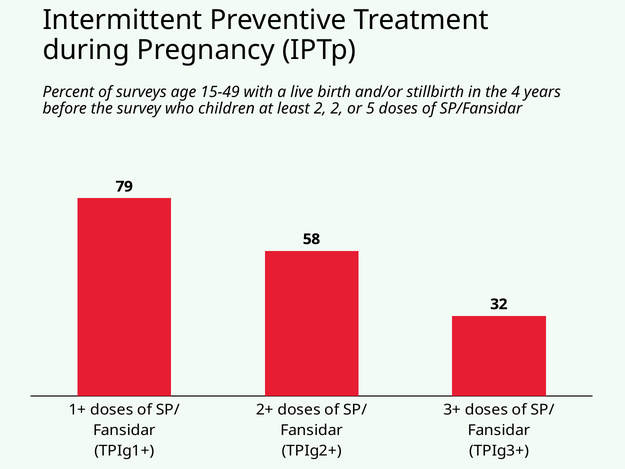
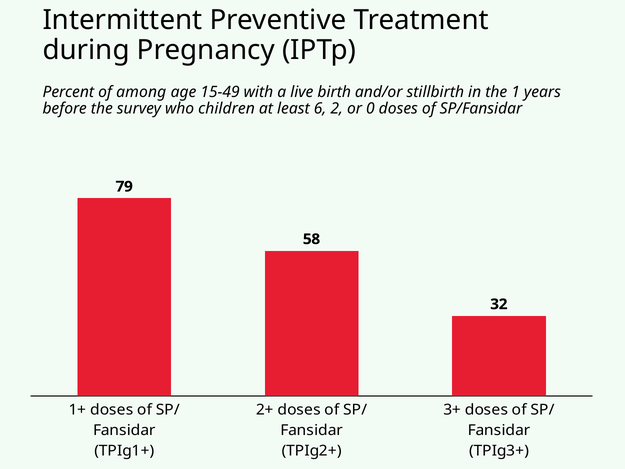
surveys: surveys -> among
4: 4 -> 1
least 2: 2 -> 6
5: 5 -> 0
